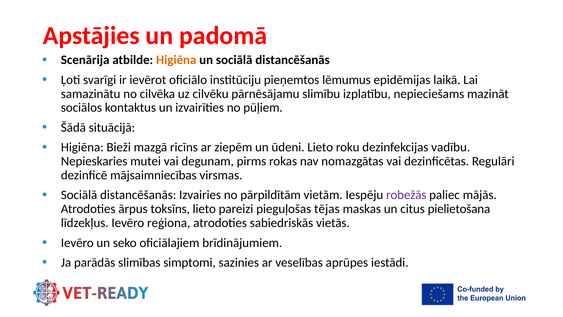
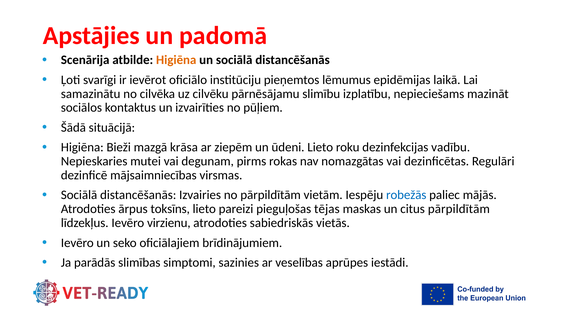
ricīns: ricīns -> krāsa
robežās colour: purple -> blue
citus pielietošana: pielietošana -> pārpildītām
reģiona: reģiona -> virzienu
